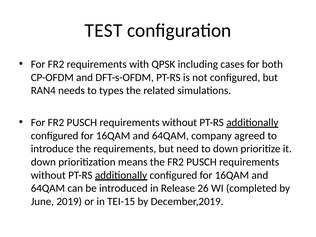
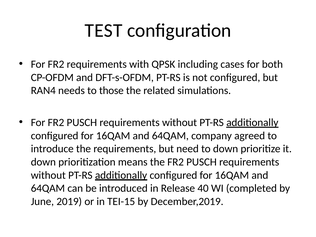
types: types -> those
26: 26 -> 40
